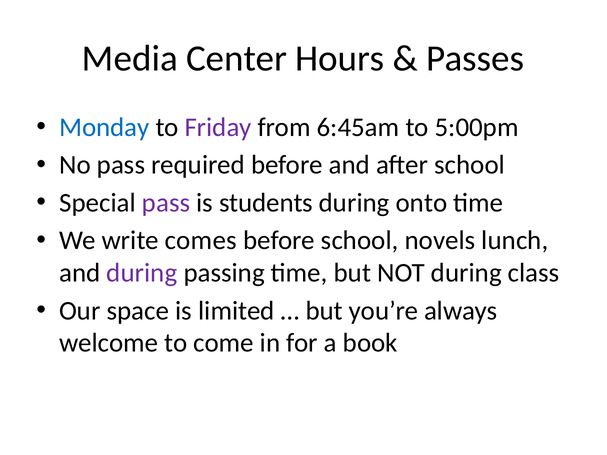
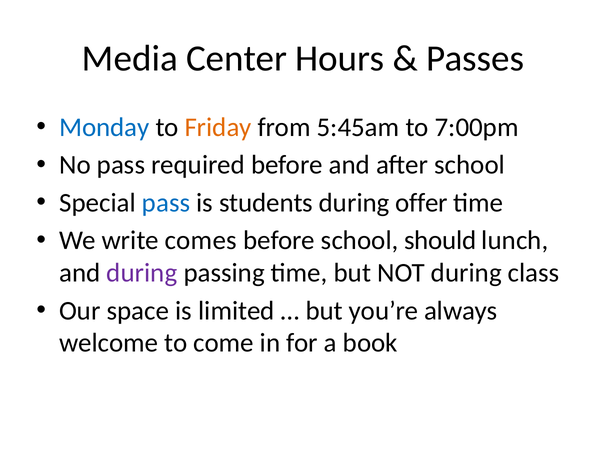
Friday colour: purple -> orange
6:45am: 6:45am -> 5:45am
5:00pm: 5:00pm -> 7:00pm
pass at (166, 203) colour: purple -> blue
onto: onto -> offer
novels: novels -> should
